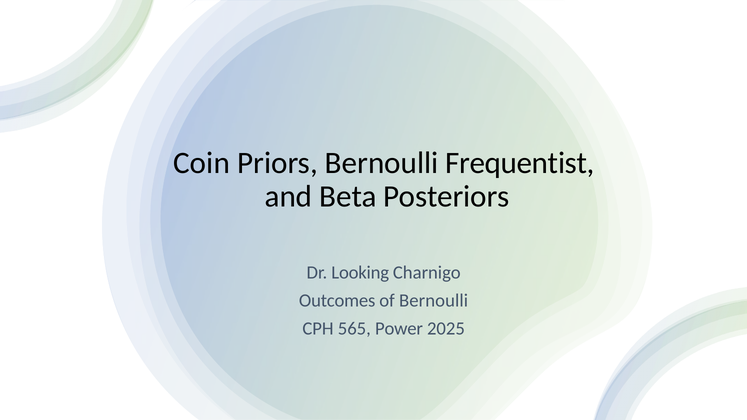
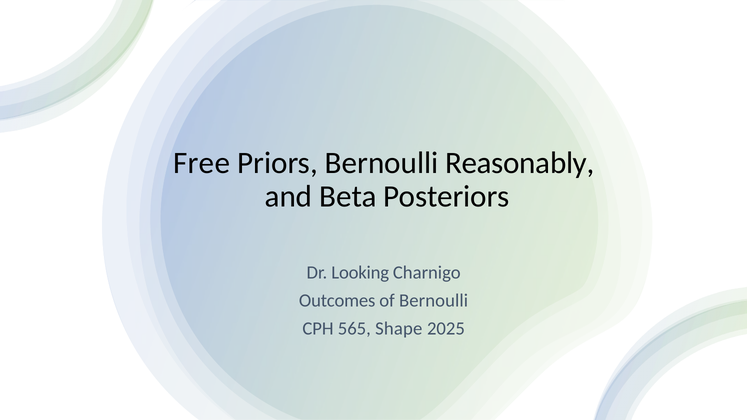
Coin: Coin -> Free
Frequentist: Frequentist -> Reasonably
Power: Power -> Shape
